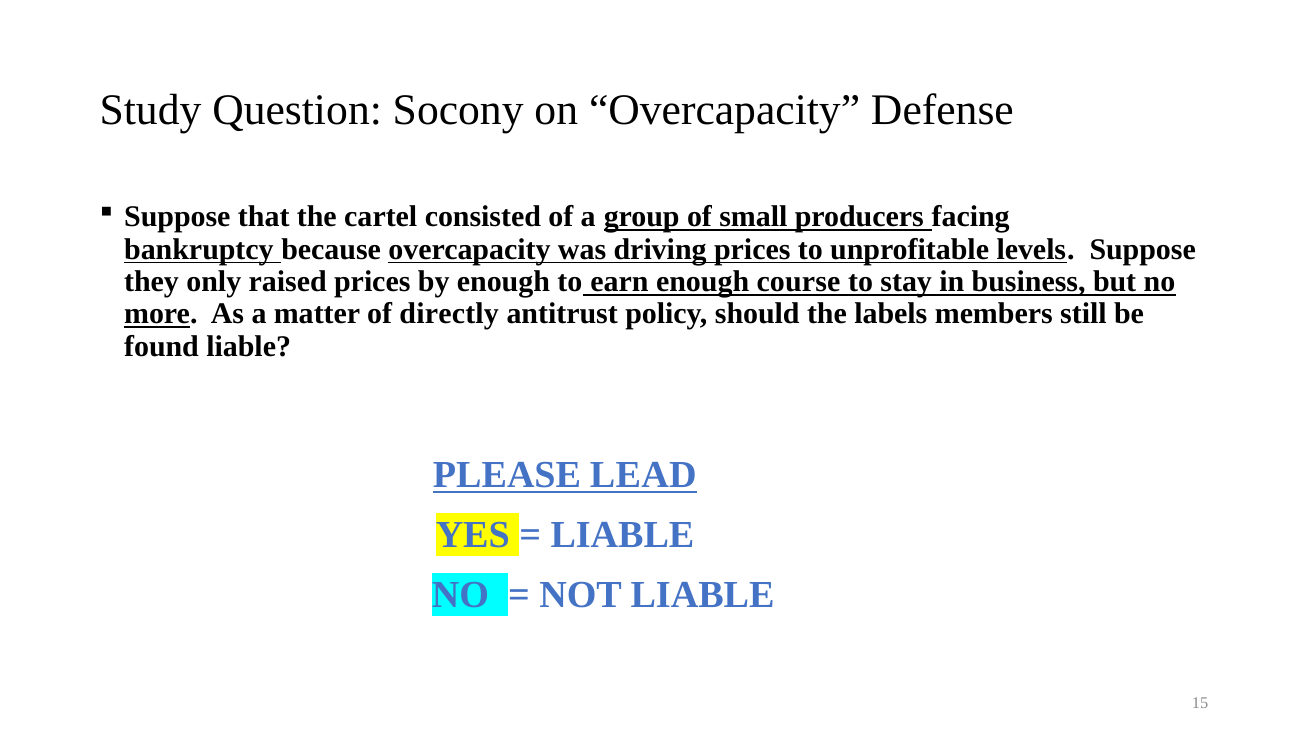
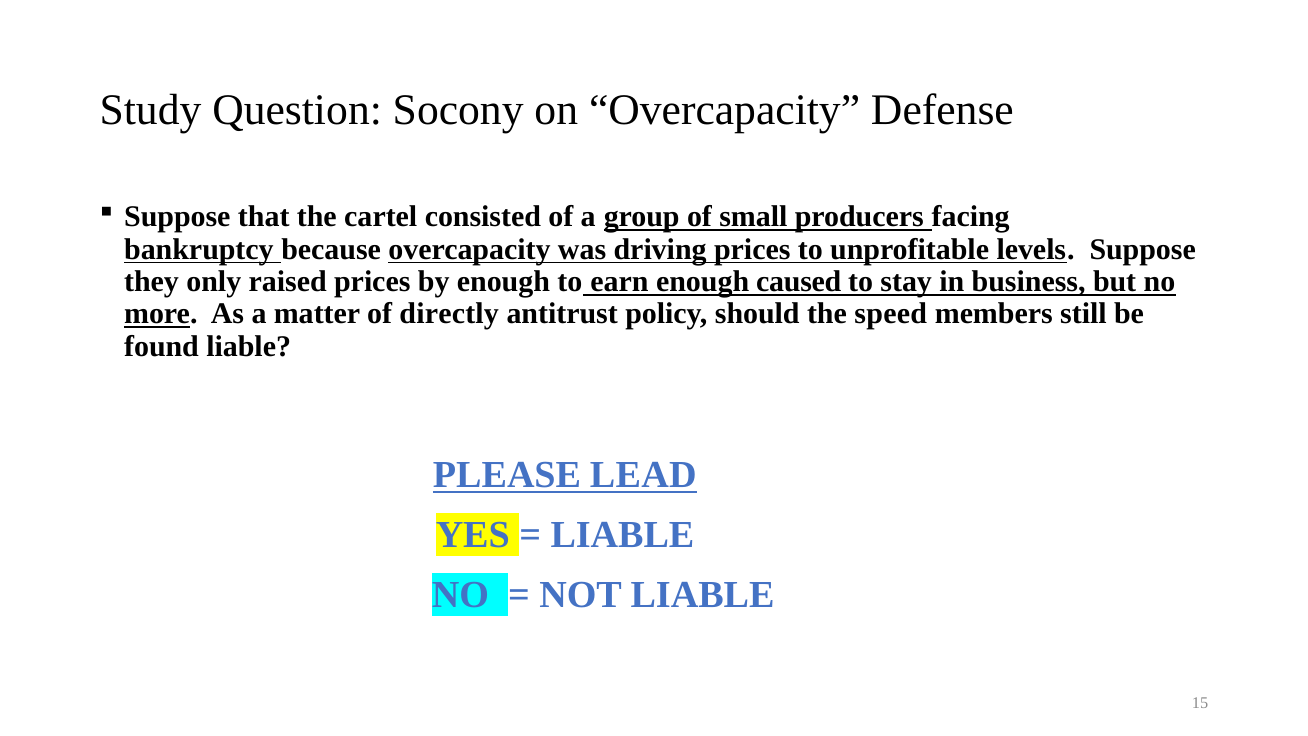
course: course -> caused
labels: labels -> speed
